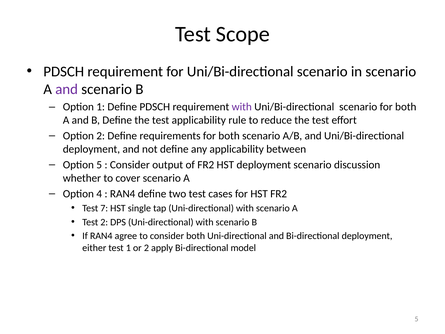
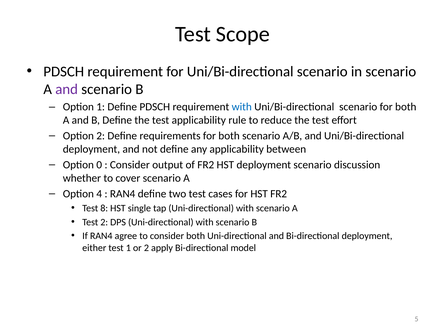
with at (242, 107) colour: purple -> blue
Option 5: 5 -> 0
7: 7 -> 8
